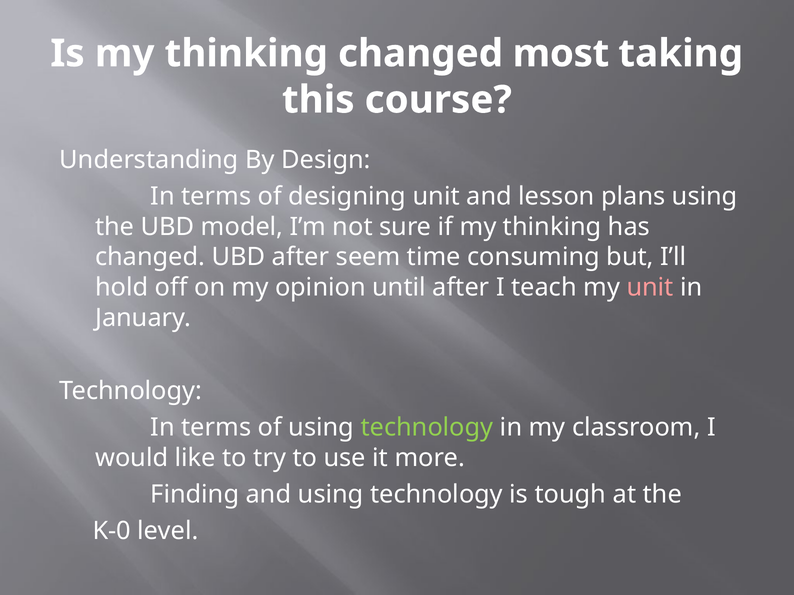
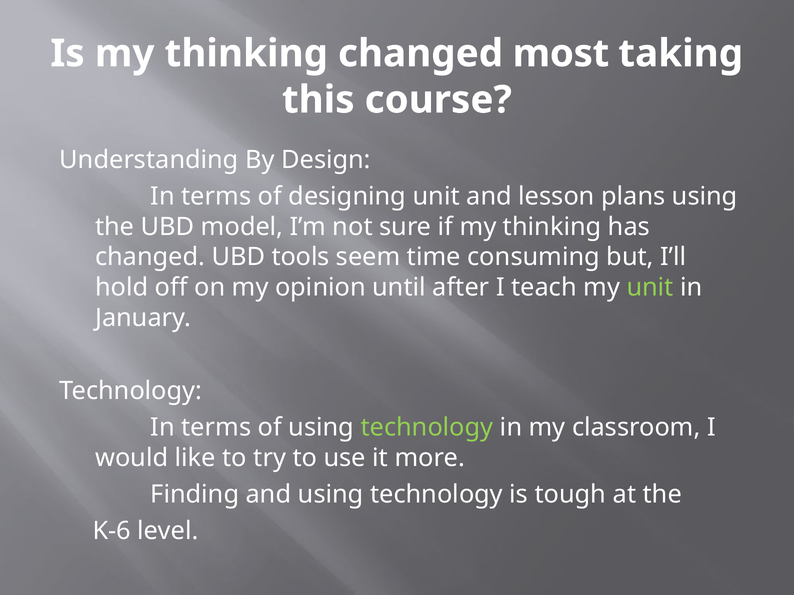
UBD after: after -> tools
unit at (650, 288) colour: pink -> light green
K-0: K-0 -> K-6
